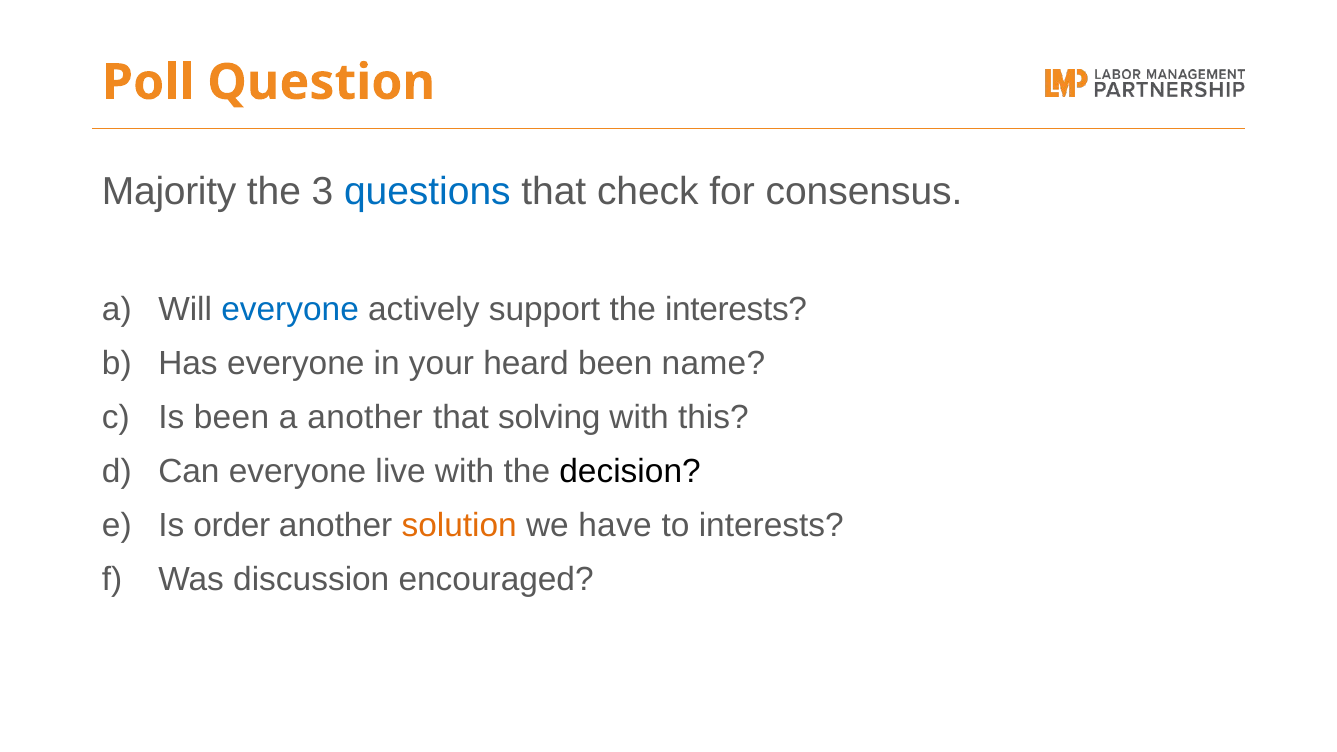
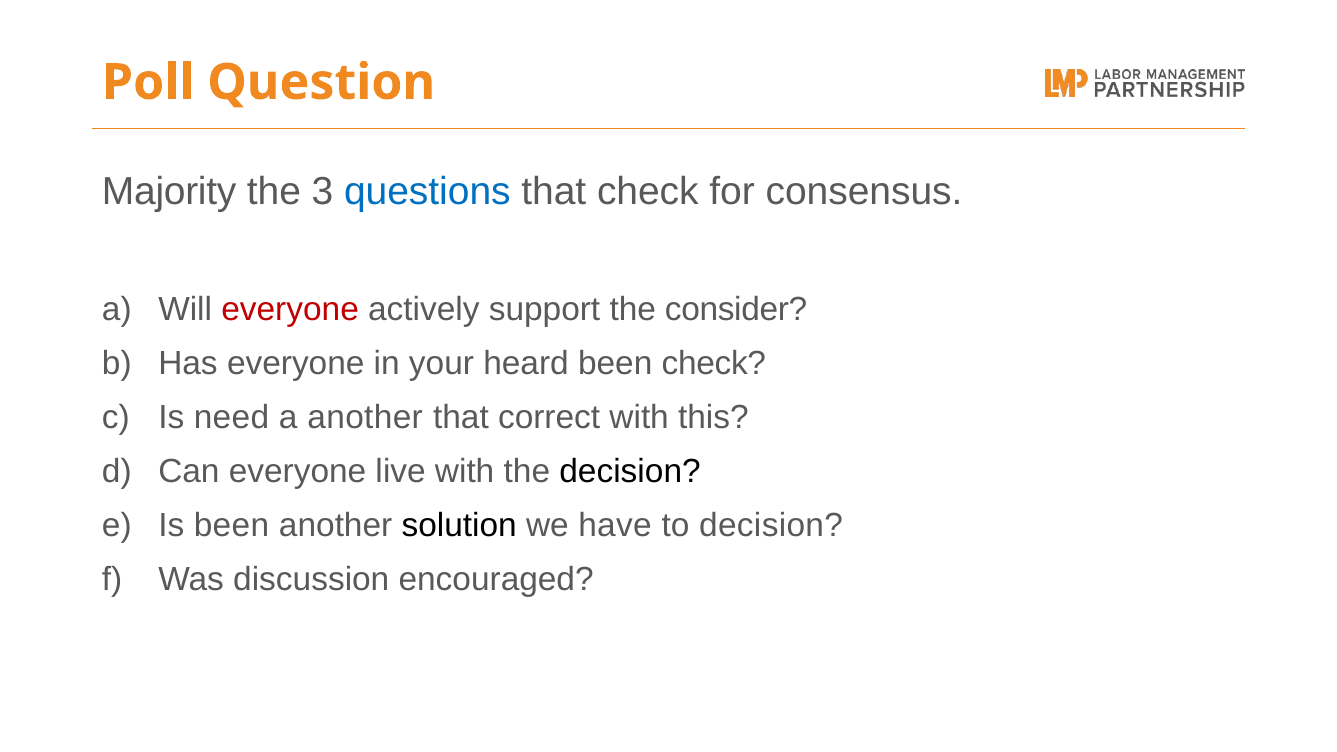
everyone at (290, 310) colour: blue -> red
the interests: interests -> consider
been name: name -> check
Is been: been -> need
solving: solving -> correct
Is order: order -> been
solution colour: orange -> black
to interests: interests -> decision
